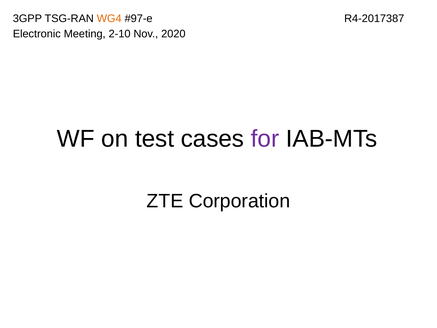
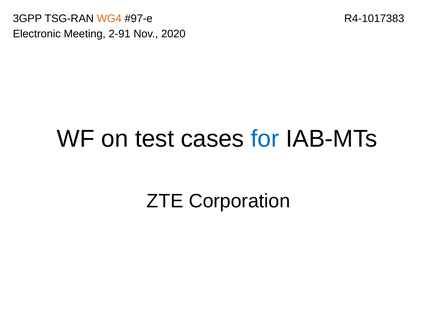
R4-2017387: R4-2017387 -> R4-1017383
2-10: 2-10 -> 2-91
for colour: purple -> blue
